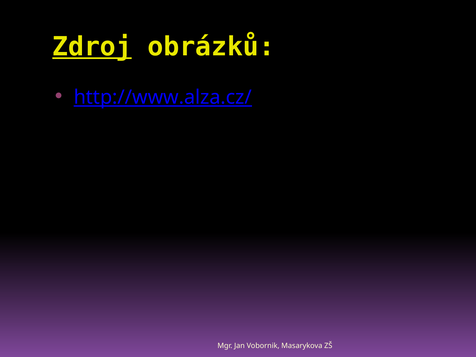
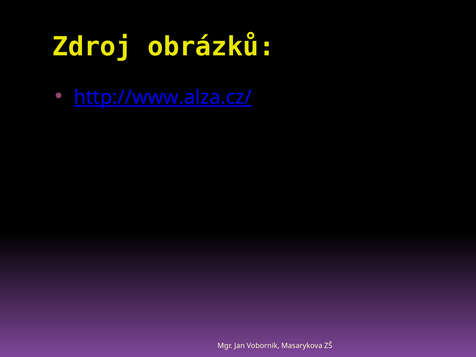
Zdroj underline: present -> none
